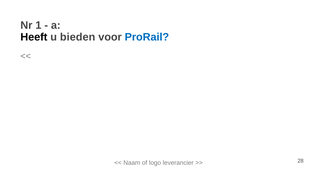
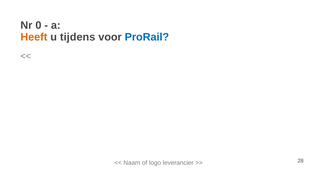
1: 1 -> 0
Heeft colour: black -> orange
bieden: bieden -> tijdens
